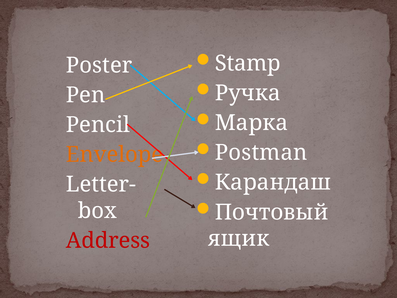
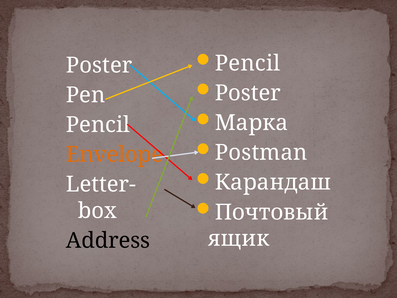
Stamp at (248, 63): Stamp -> Pencil
Ручка at (248, 93): Ручка -> Poster
Address colour: red -> black
